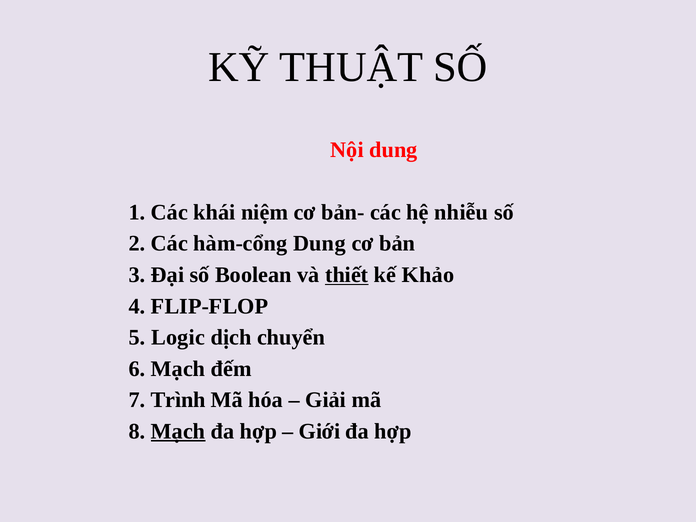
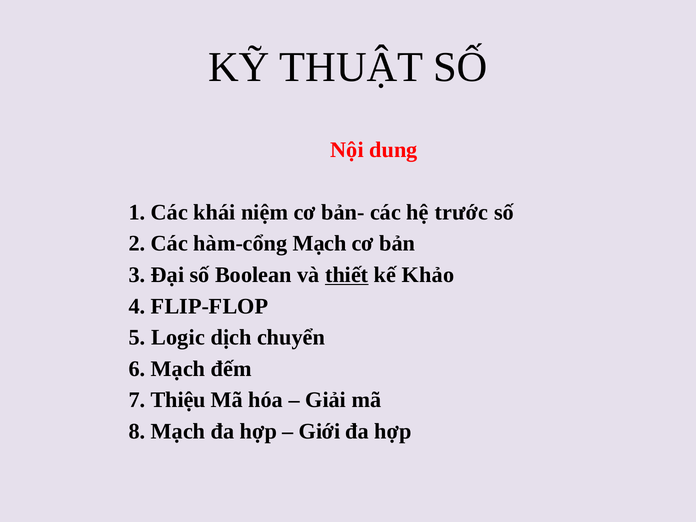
nhiễu: nhiễu -> trước
hàm-cổng Dung: Dung -> Mạch
Trình: Trình -> Thiệu
Mạch at (178, 431) underline: present -> none
